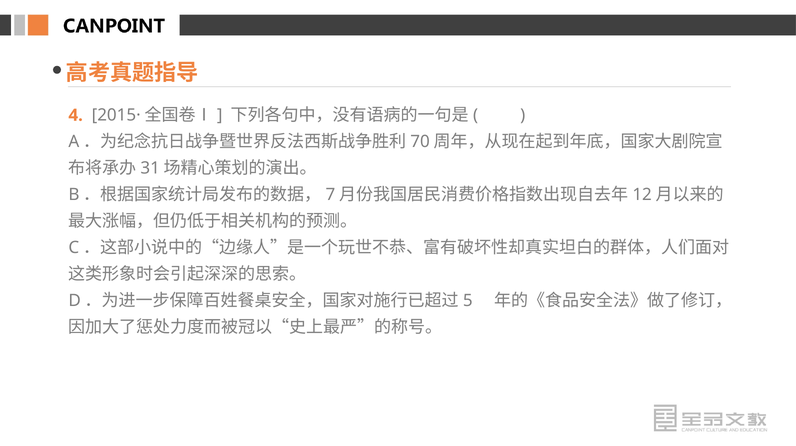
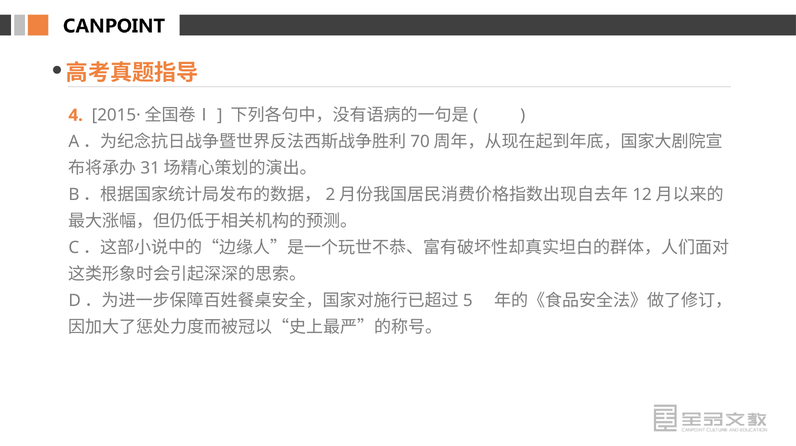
7: 7 -> 2
